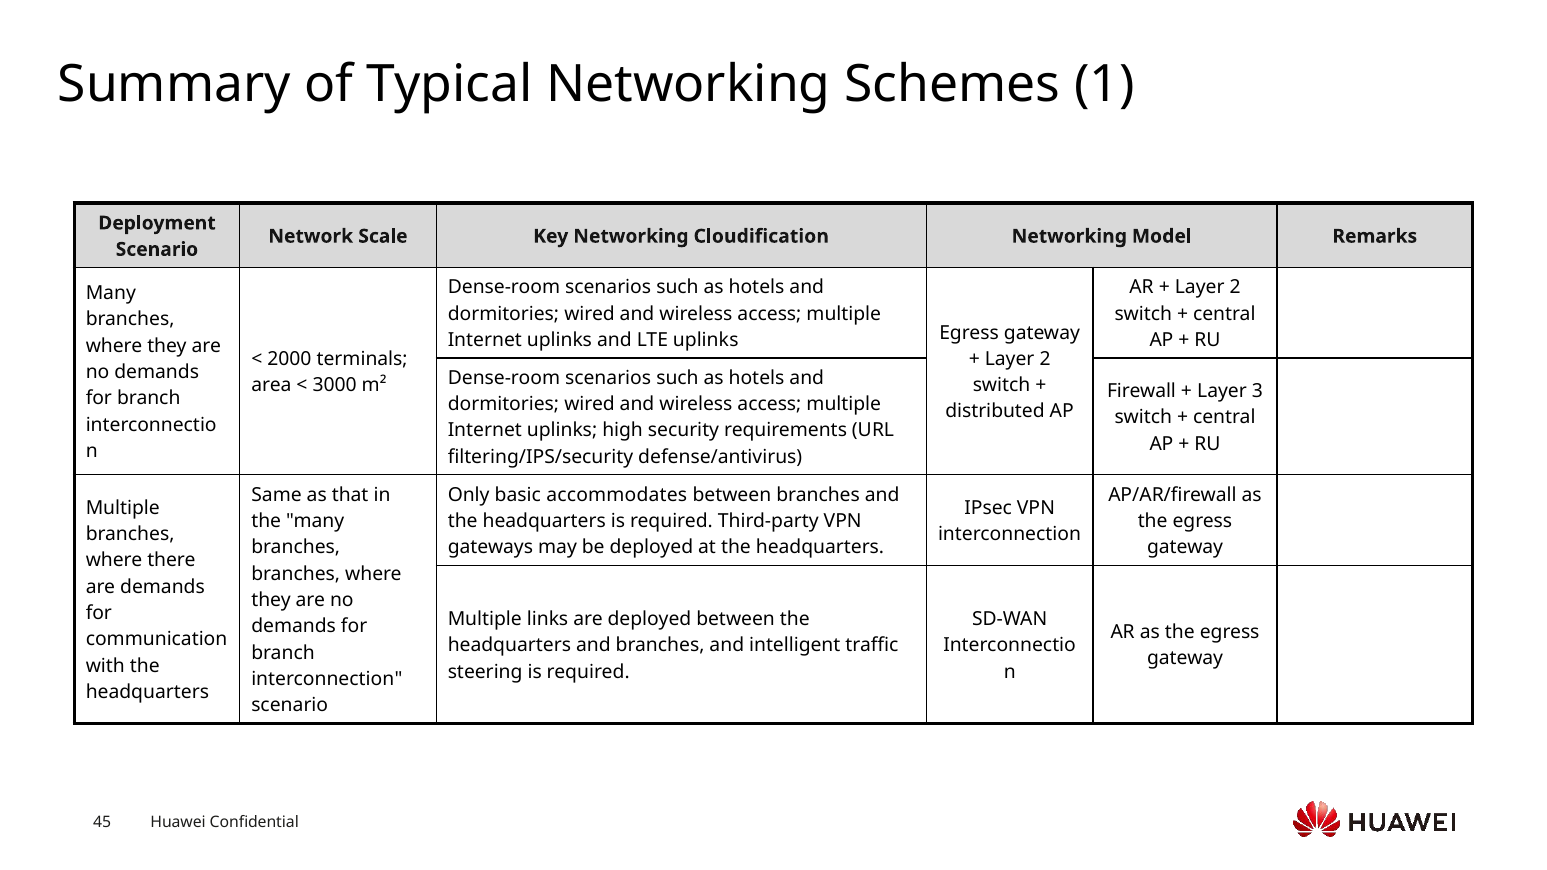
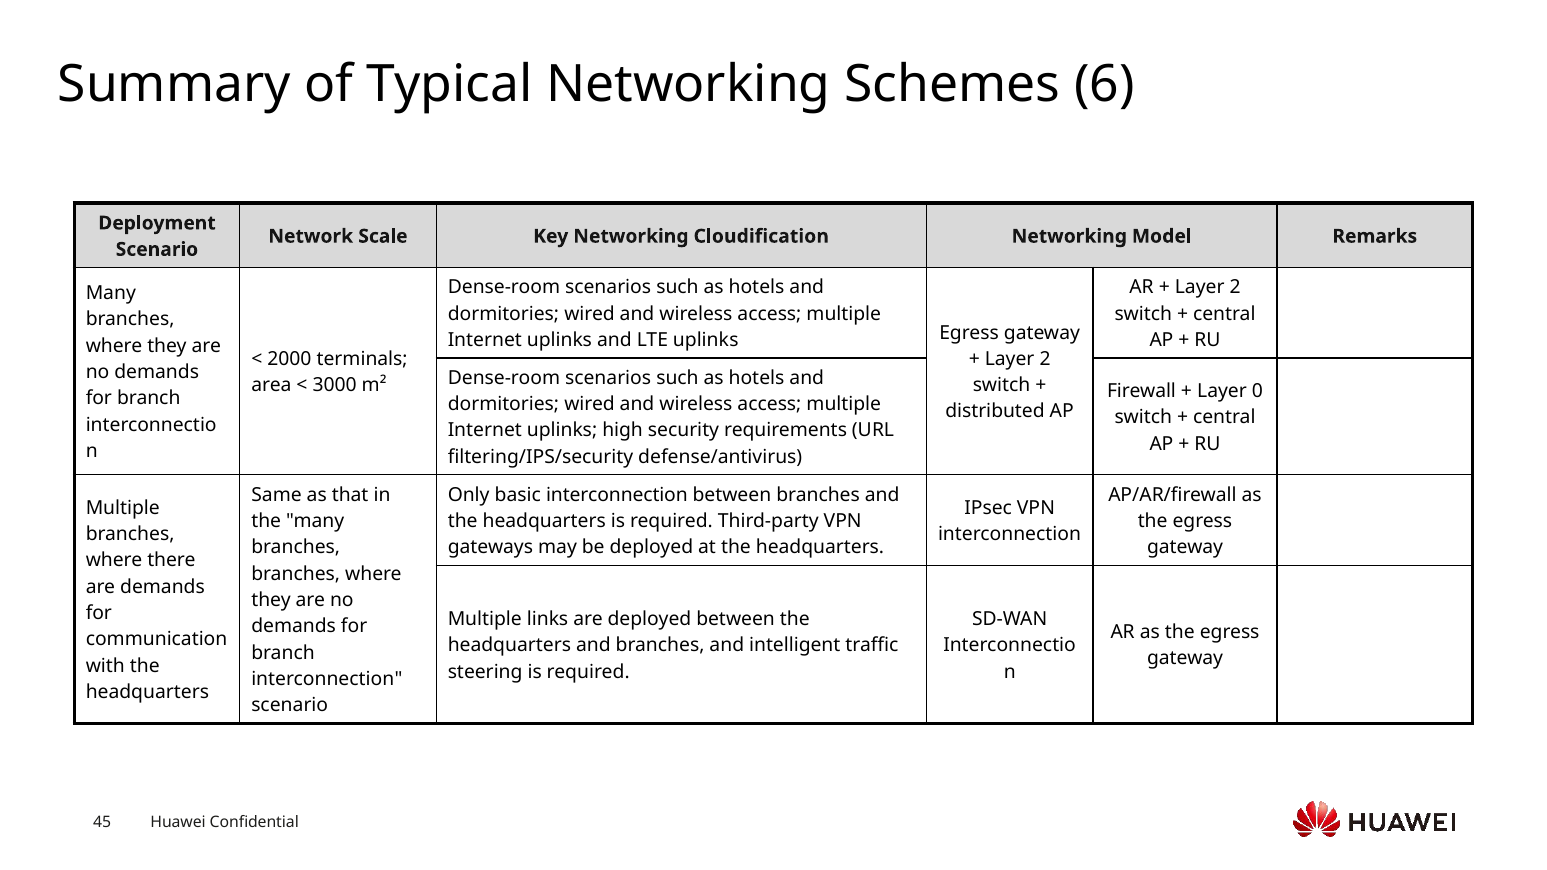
1: 1 -> 6
3: 3 -> 0
basic accommodates: accommodates -> interconnection
